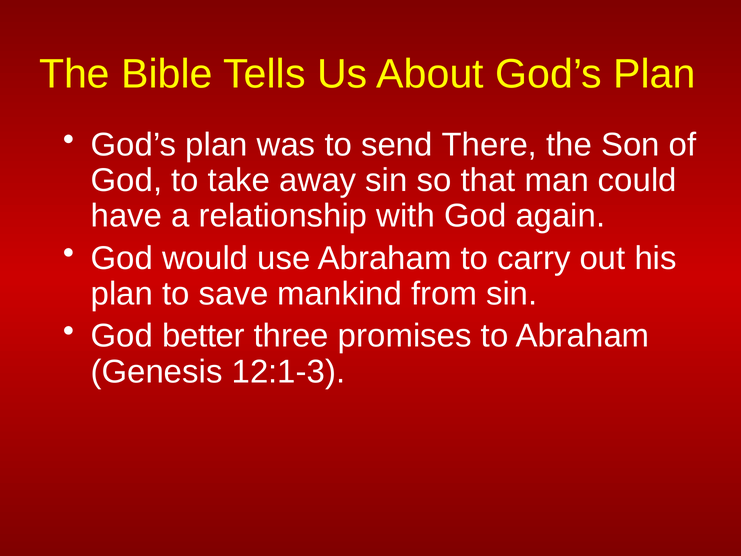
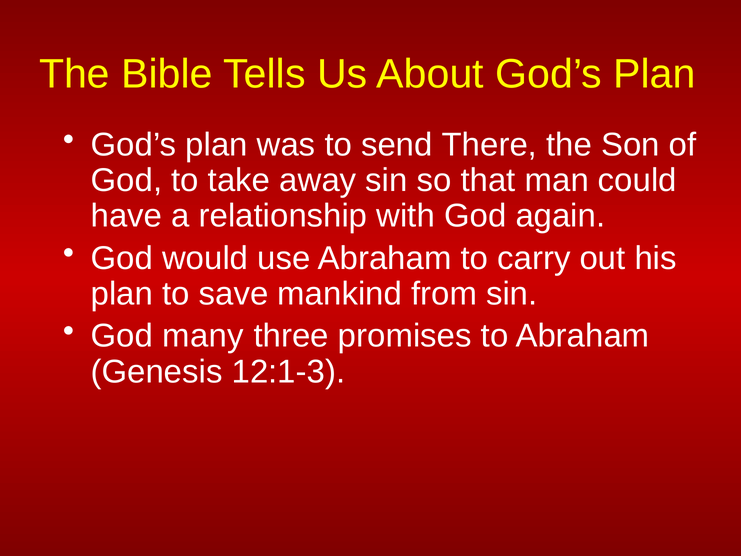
better: better -> many
